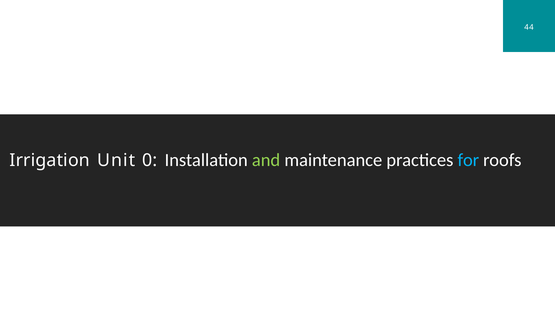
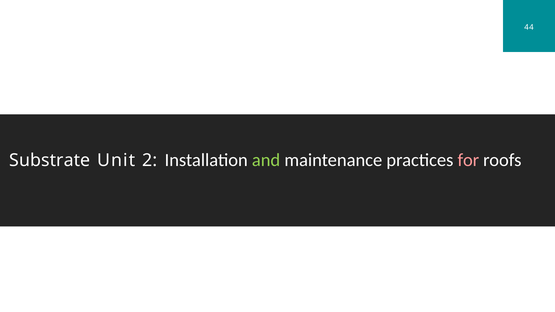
Irrigation: Irrigation -> Substrate
0: 0 -> 2
for colour: light blue -> pink
